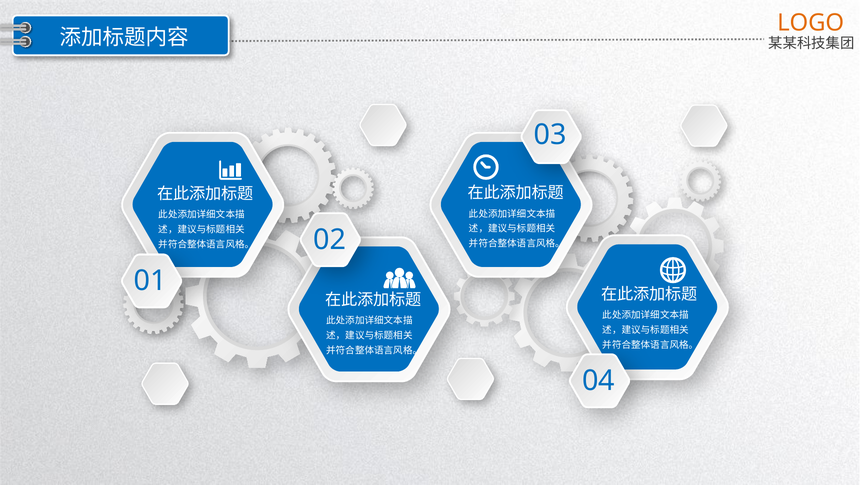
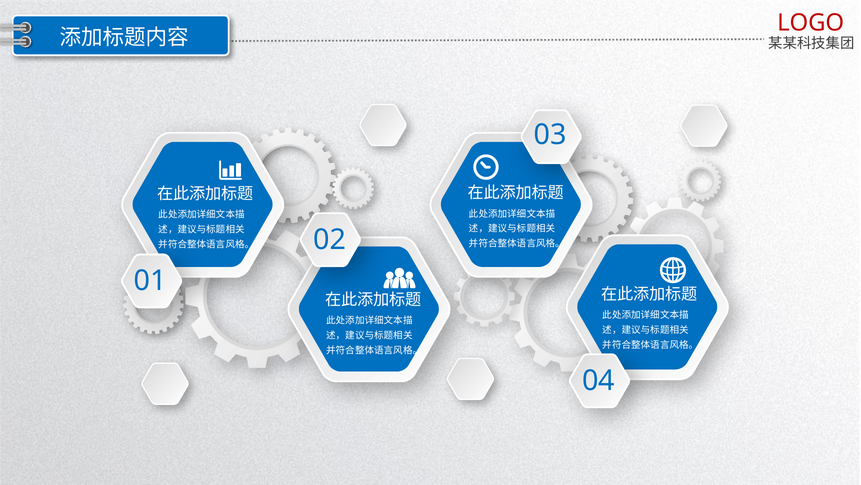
LOGO colour: orange -> red
